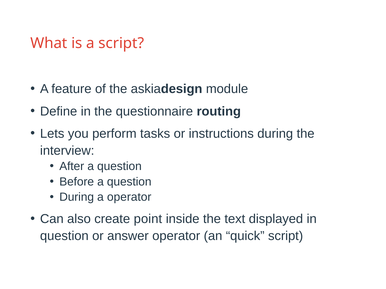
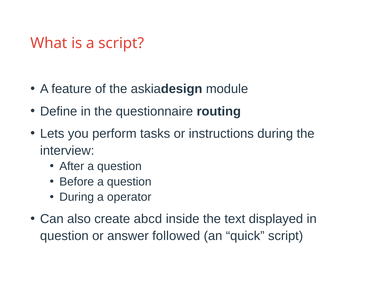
point: point -> abcd
answer operator: operator -> followed
